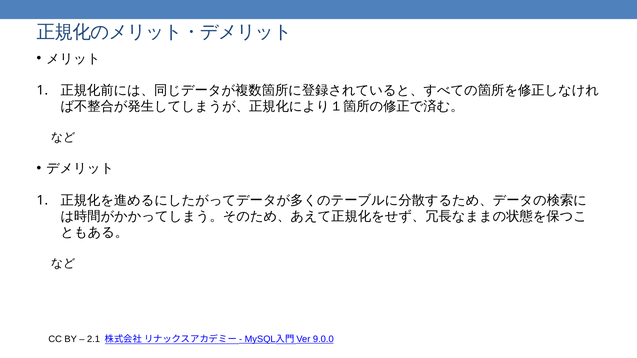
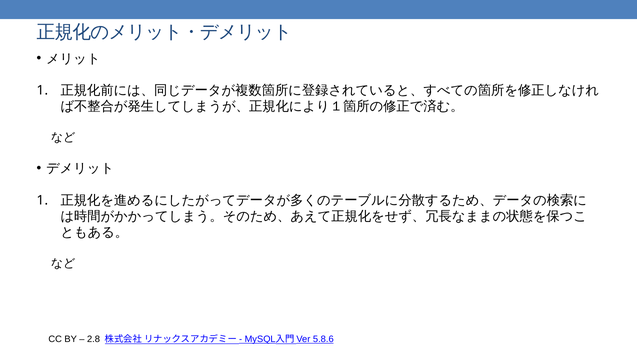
2.1: 2.1 -> 2.8
9.0.0: 9.0.0 -> 5.8.6
